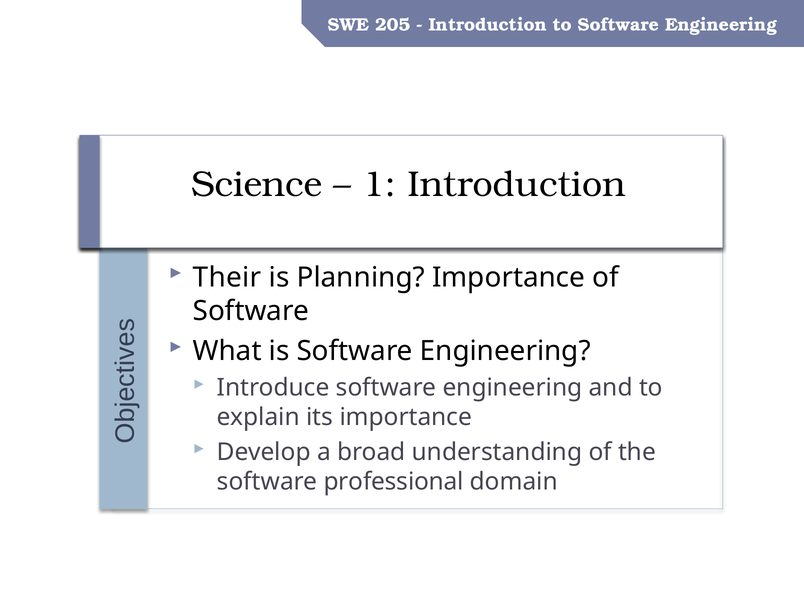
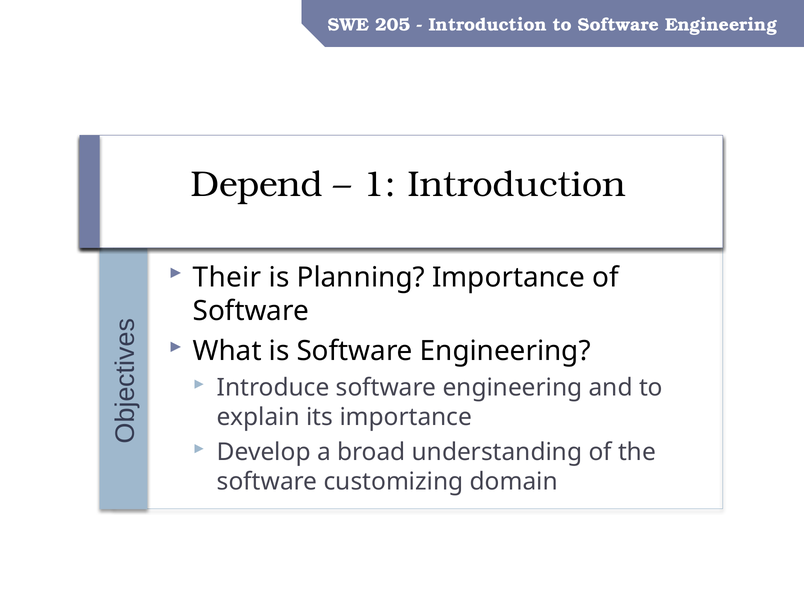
Science: Science -> Depend
professional: professional -> customizing
